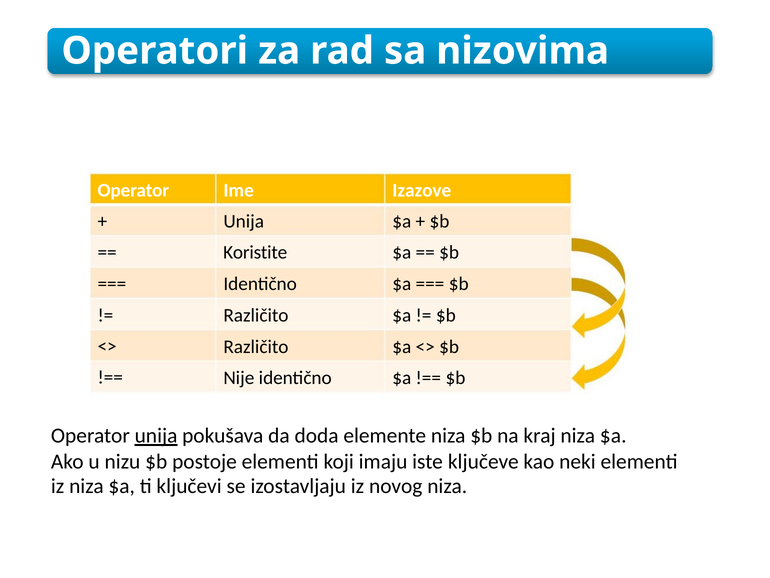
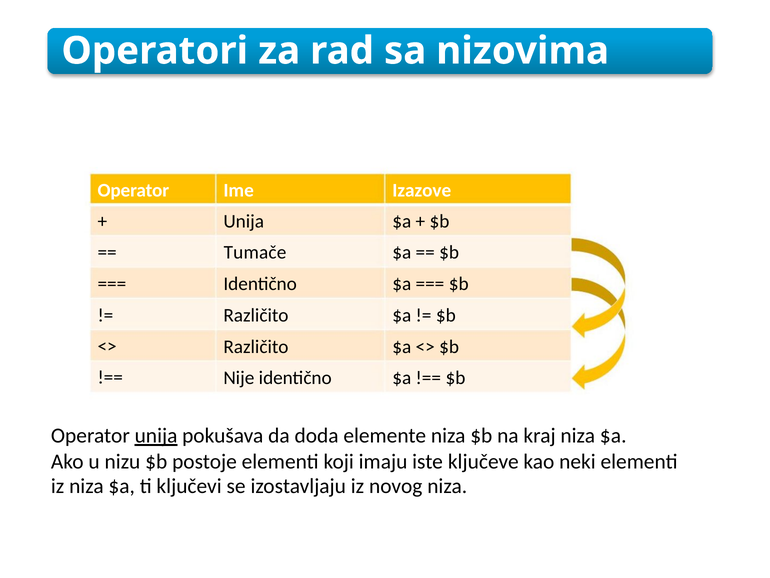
Koristite: Koristite -> Tumače
